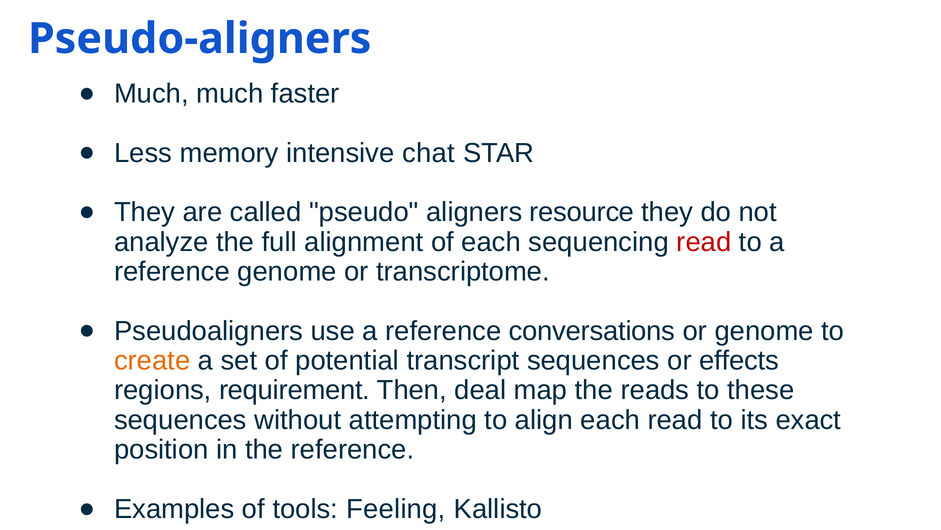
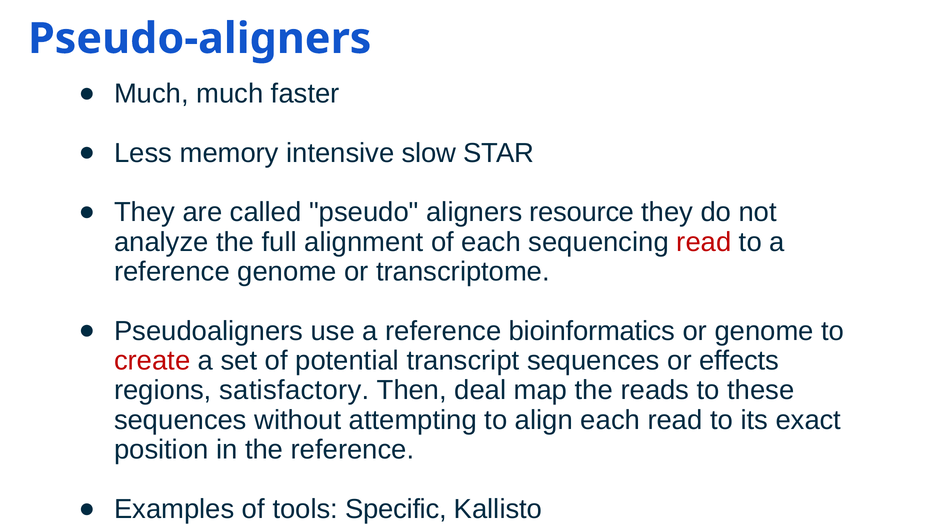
chat: chat -> slow
conversations: conversations -> bioinformatics
create colour: orange -> red
requirement: requirement -> satisfactory
Feeling: Feeling -> Specific
